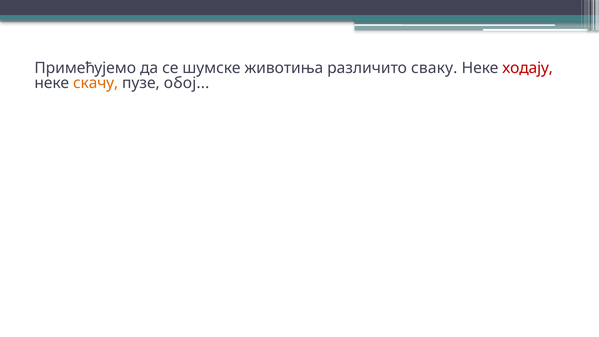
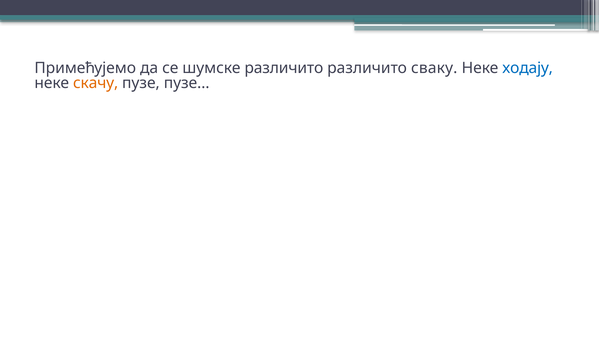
шумске животиња: животиња -> различито
ходају colour: red -> blue
пузе обој: обој -> пузе
